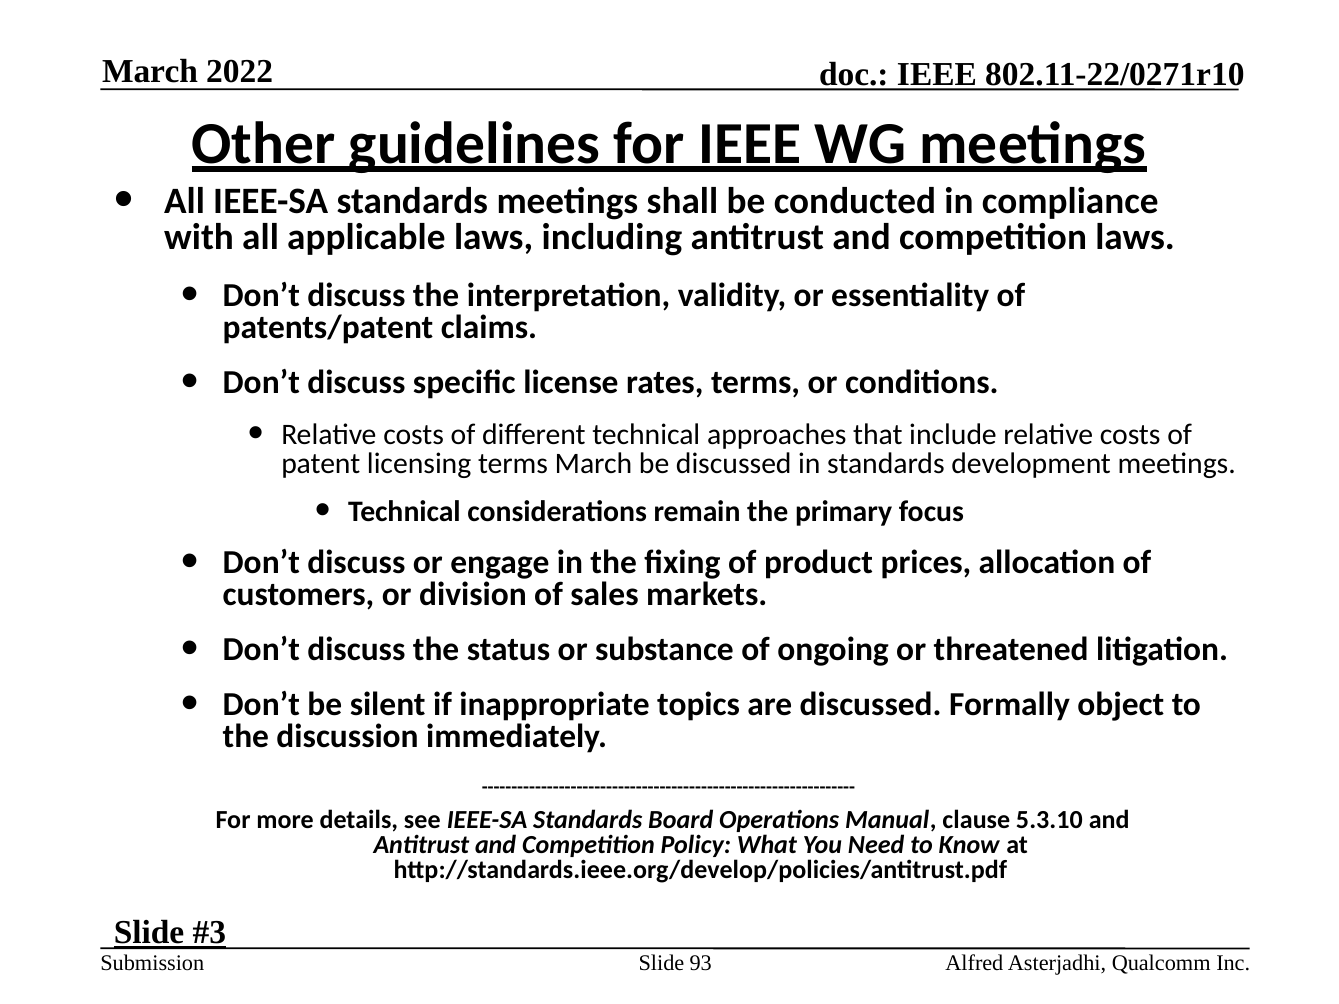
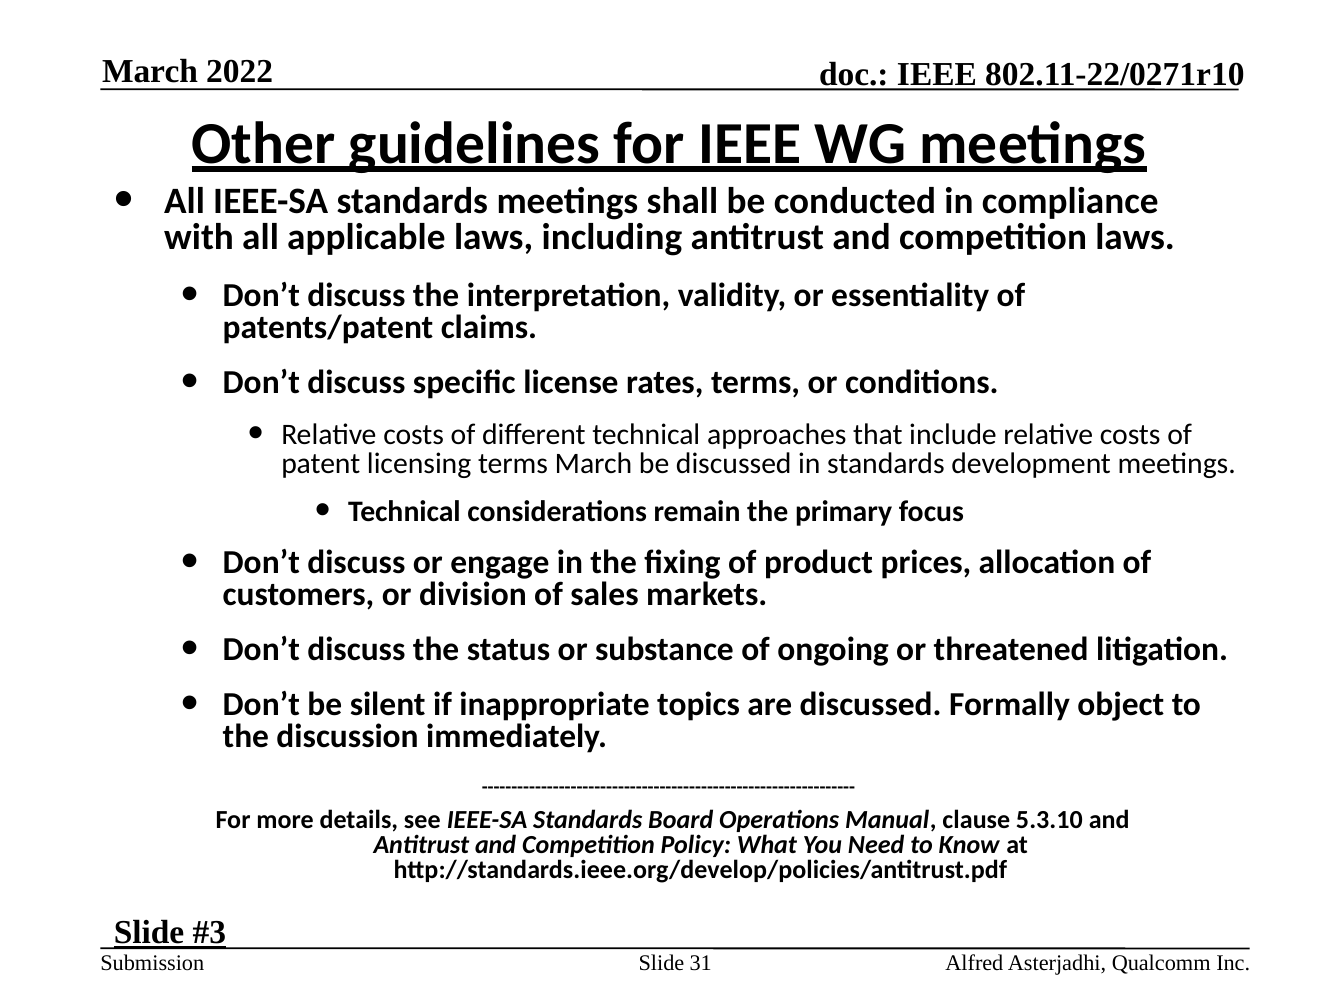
93: 93 -> 31
